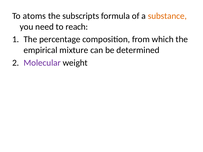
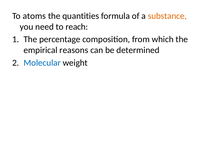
subscripts: subscripts -> quantities
mixture: mixture -> reasons
Molecular colour: purple -> blue
